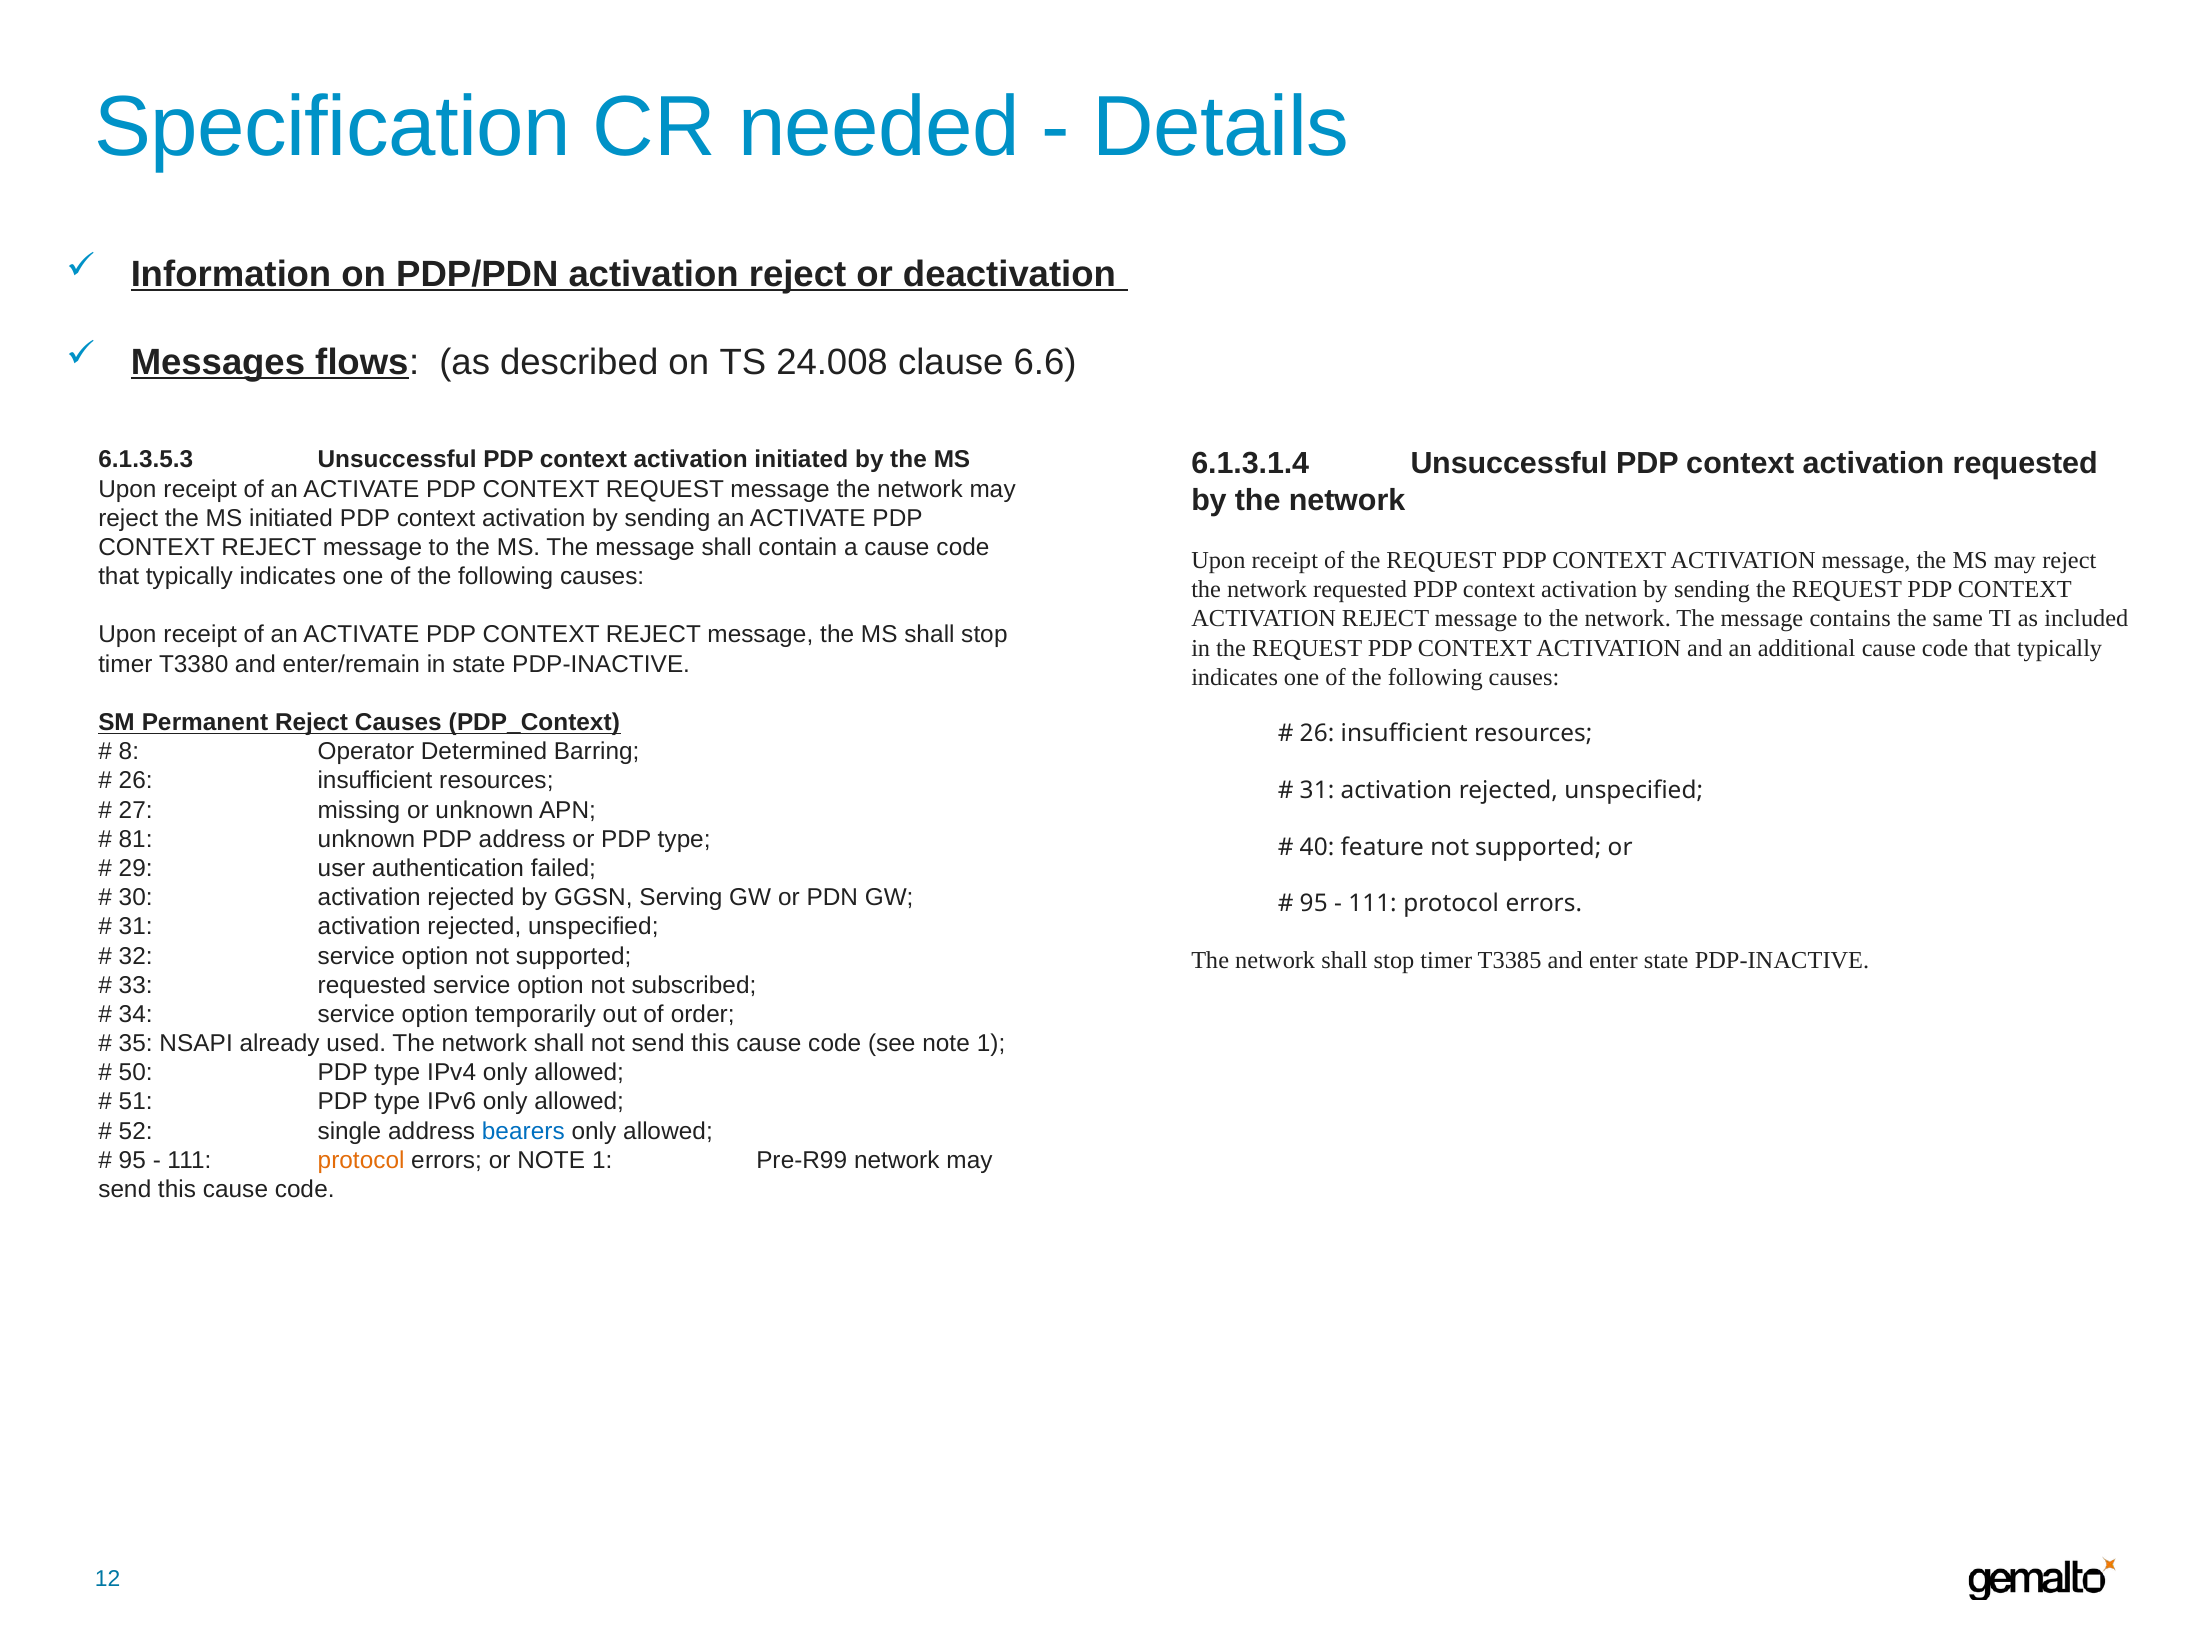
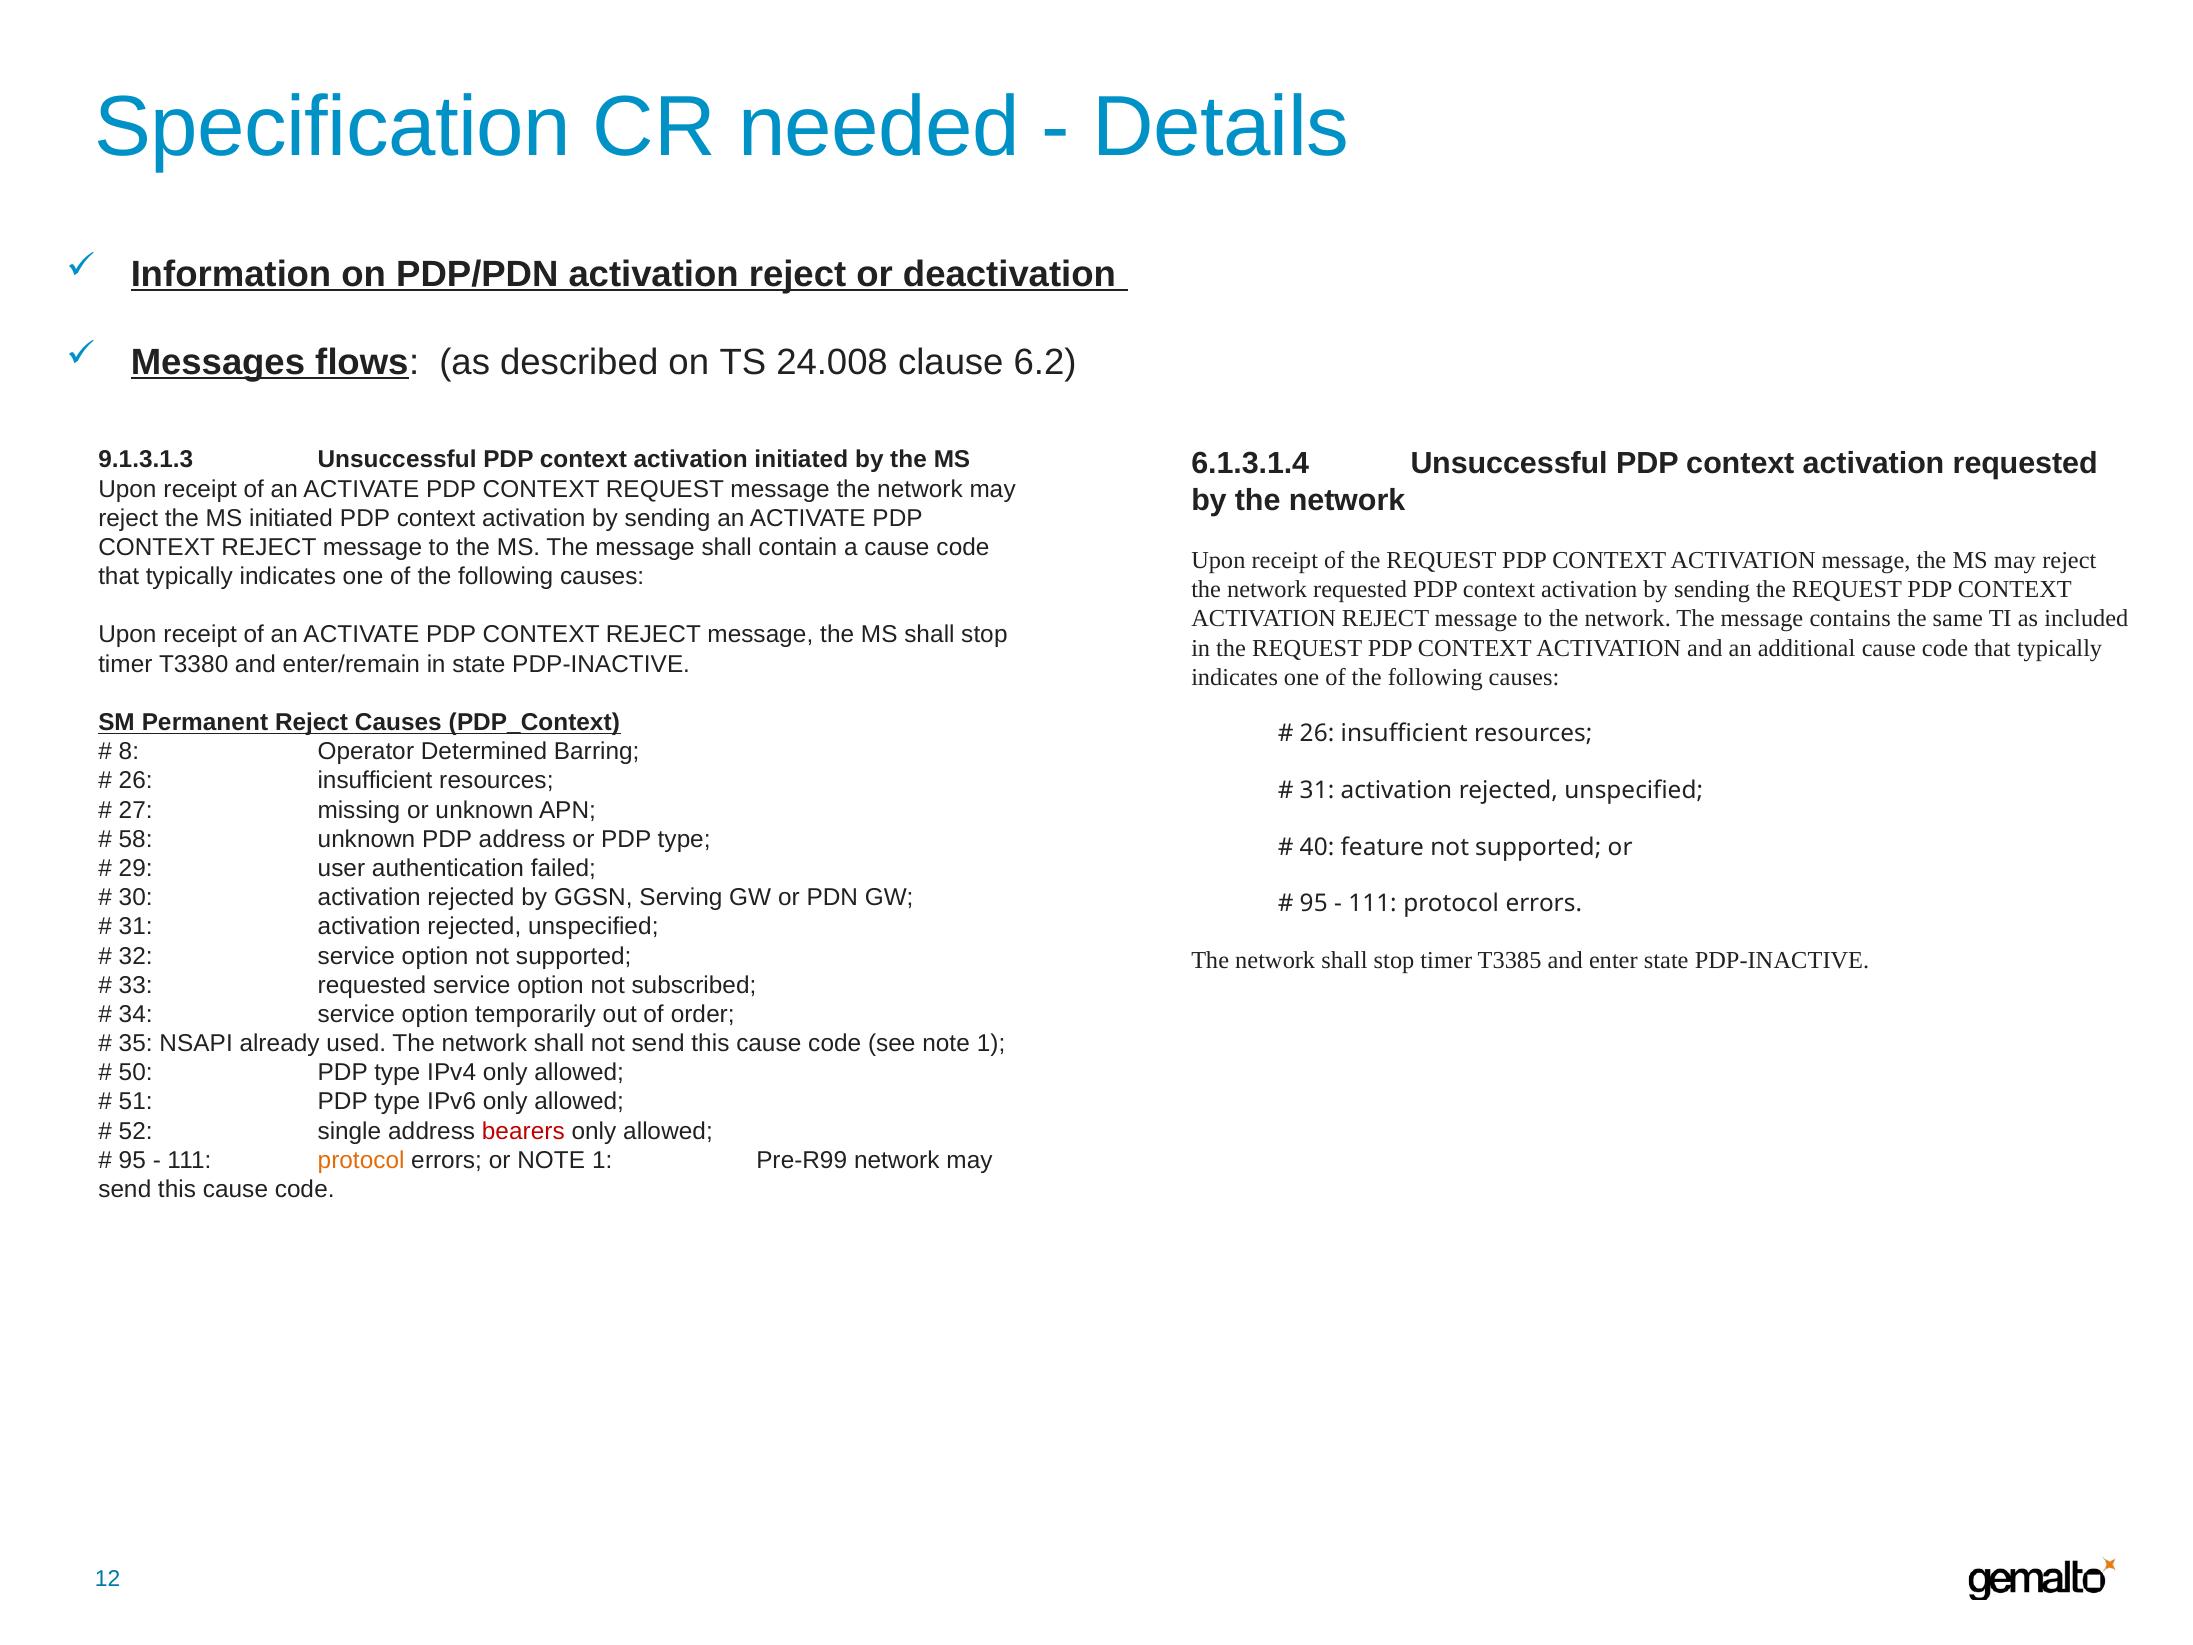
6.6: 6.6 -> 6.2
6.1.3.5.3: 6.1.3.5.3 -> 9.1.3.1.3
81: 81 -> 58
bearers colour: blue -> red
